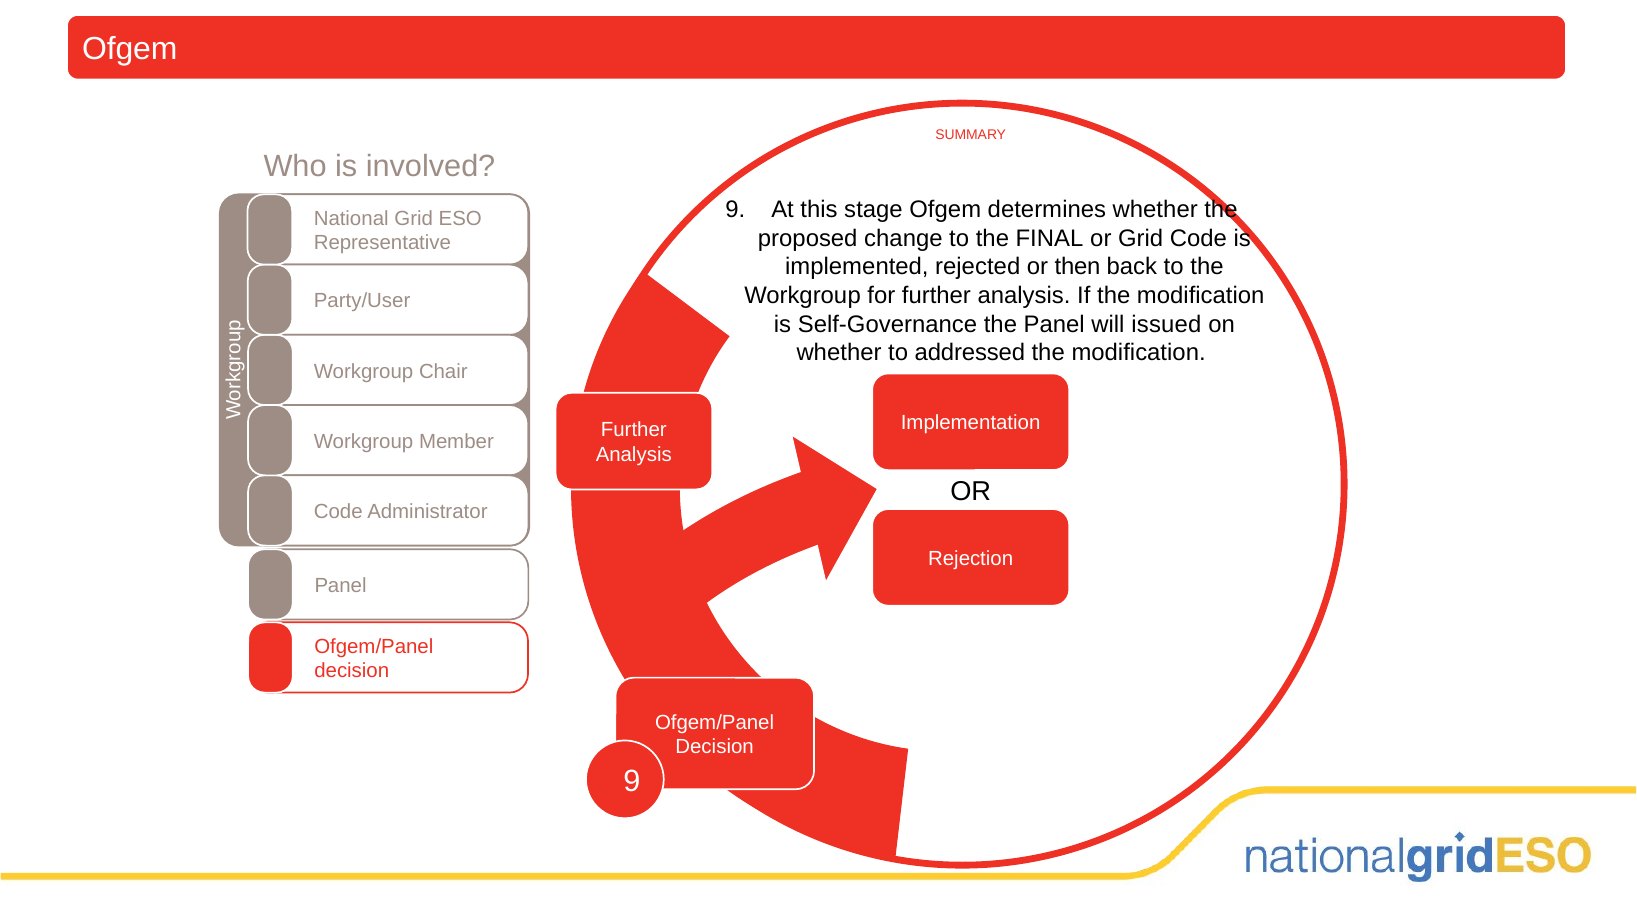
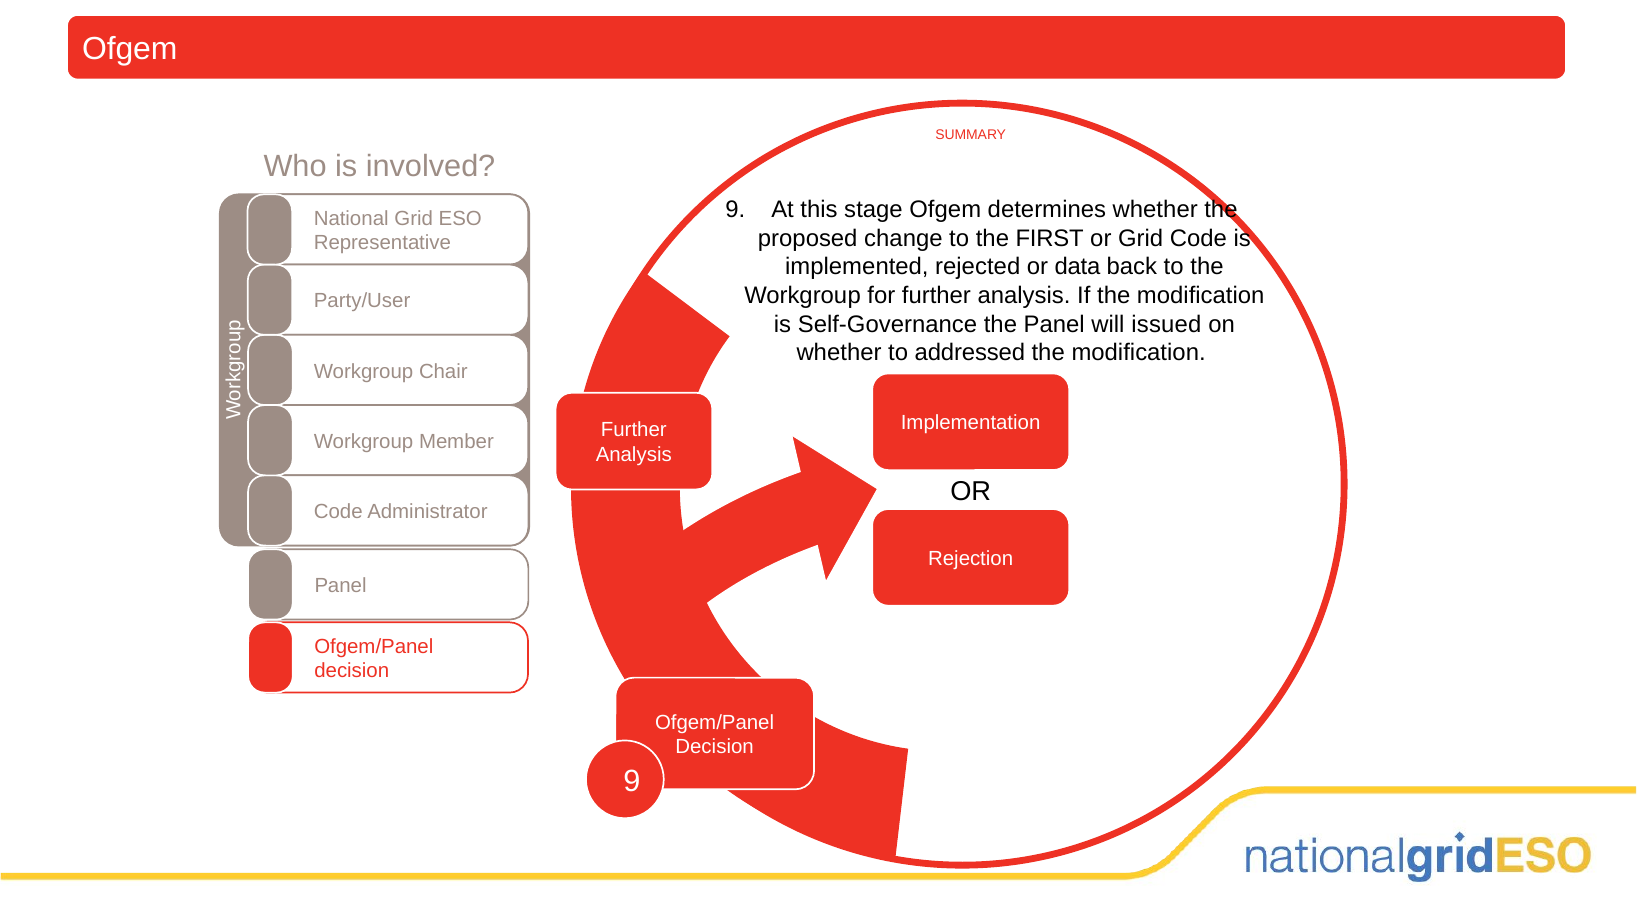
FINAL: FINAL -> FIRST
then: then -> data
